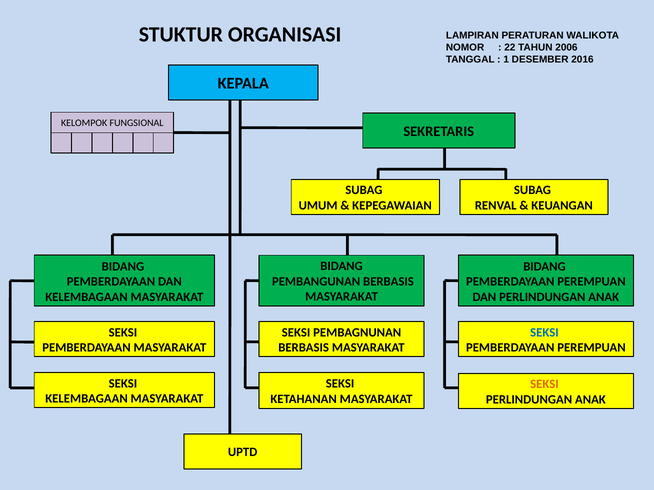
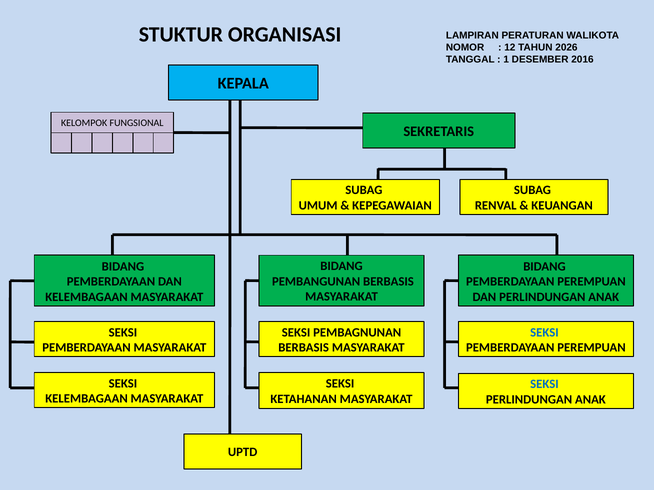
22: 22 -> 12
2006: 2006 -> 2026
SEKSI at (544, 384) colour: orange -> blue
